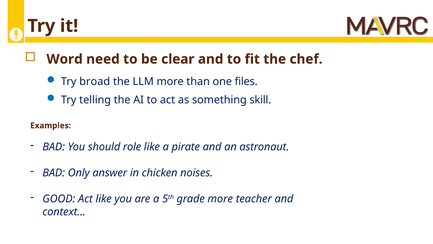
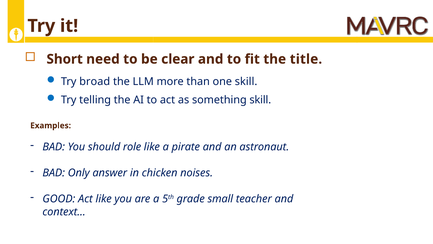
Word: Word -> Short
chef: chef -> title
one files: files -> skill
grade more: more -> small
